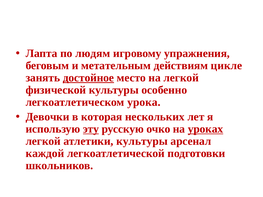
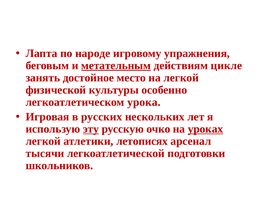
людям: людям -> народе
метательным underline: none -> present
достойное underline: present -> none
Девочки: Девочки -> Игровая
которая: которая -> русских
атлетики культуры: культуры -> летописях
каждой: каждой -> тысячи
